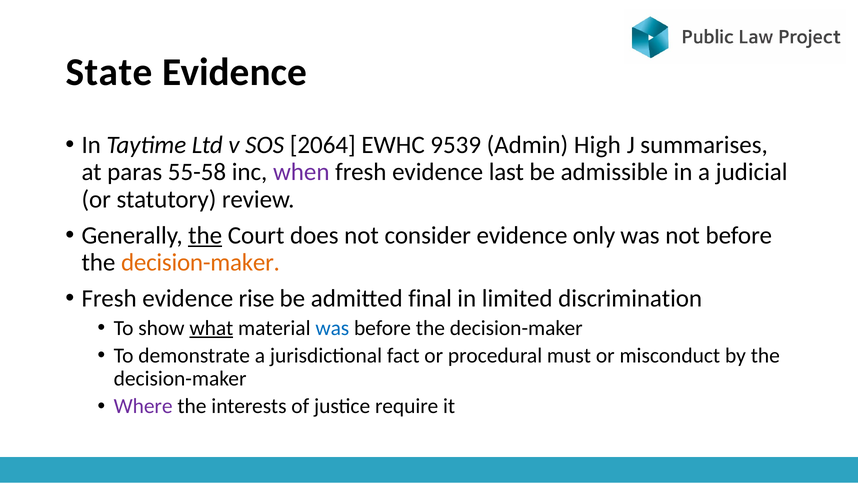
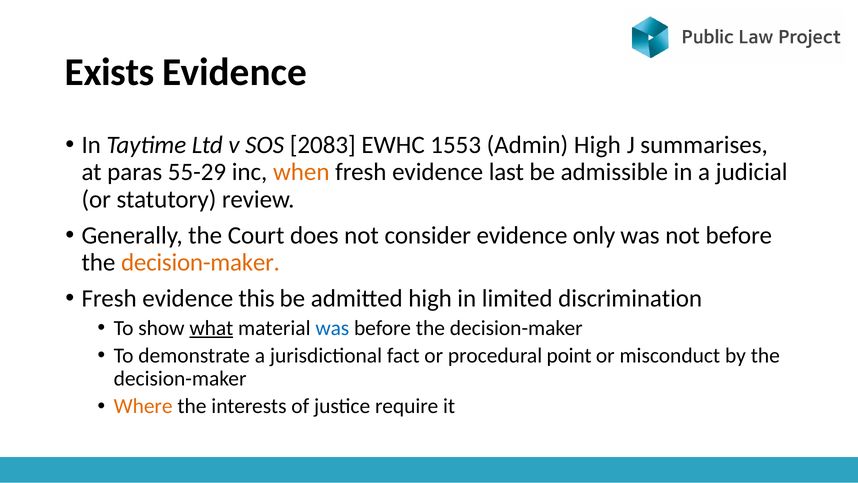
State: State -> Exists
2064: 2064 -> 2083
9539: 9539 -> 1553
55-58: 55-58 -> 55-29
when colour: purple -> orange
the at (205, 235) underline: present -> none
rise: rise -> this
admitted final: final -> high
must: must -> point
Where colour: purple -> orange
